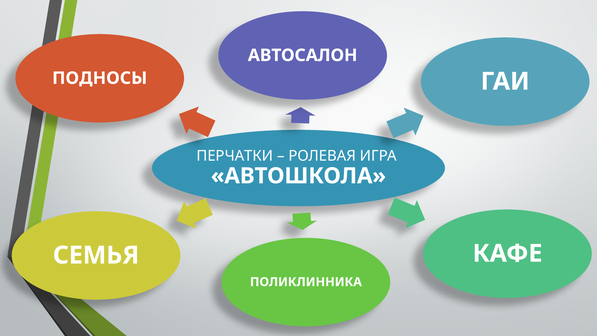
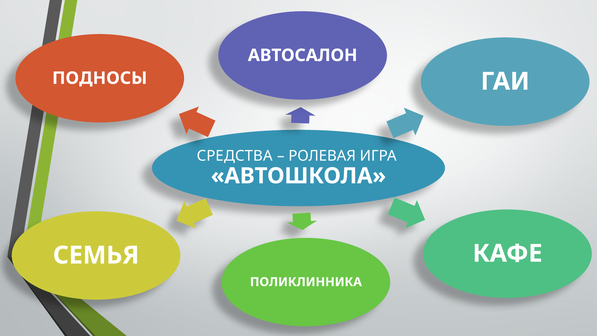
ПЕРЧАТКИ: ПЕРЧАТКИ -> СРЕДСТВА
